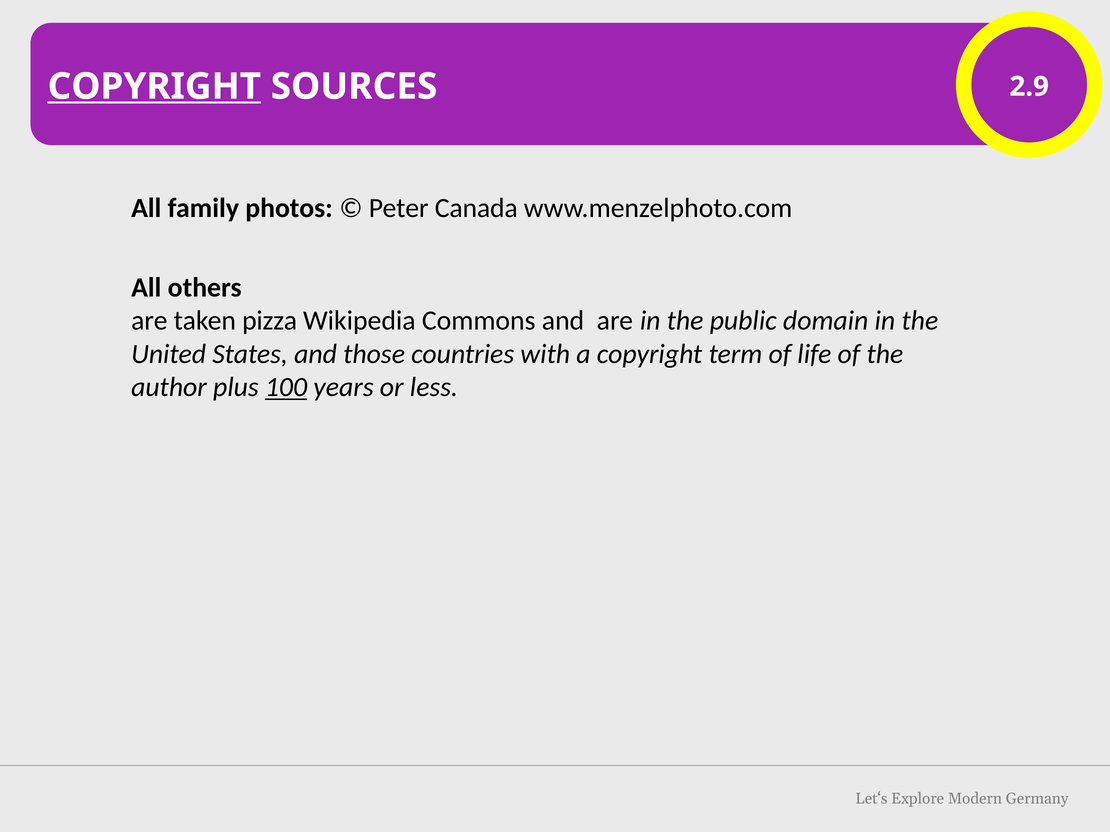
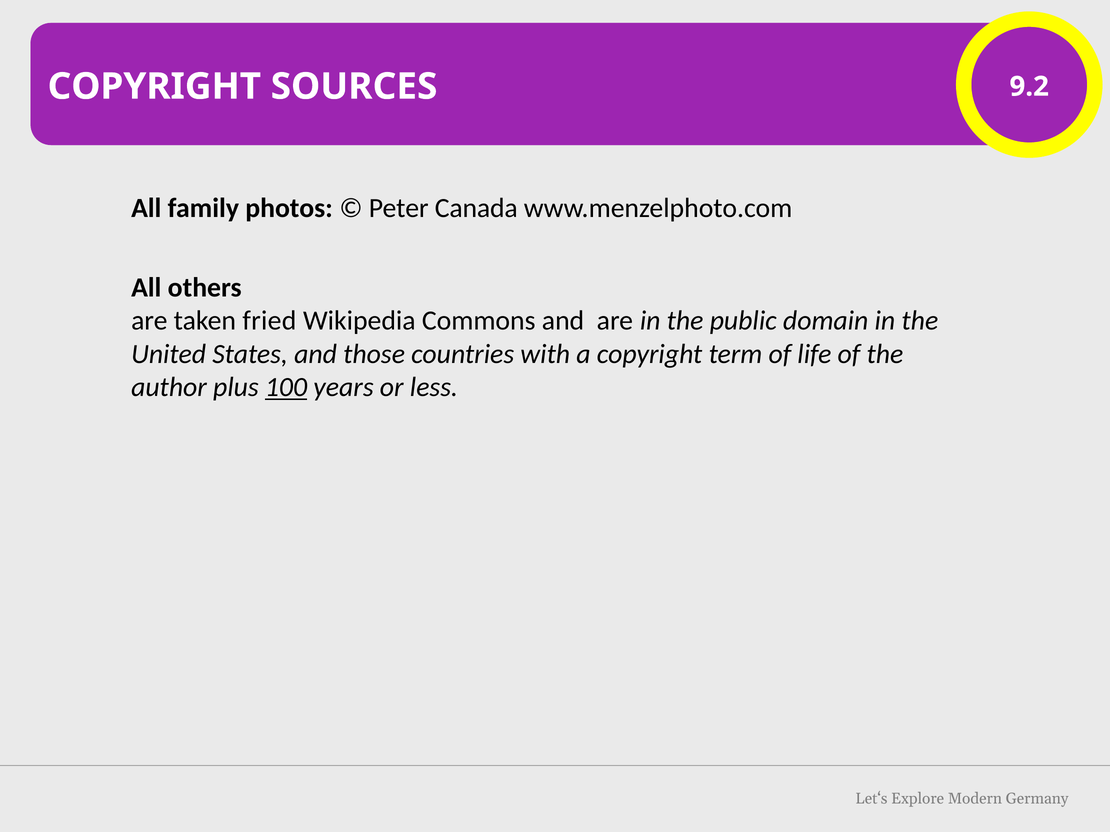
COPYRIGHT at (154, 87) underline: present -> none
2.9: 2.9 -> 9.2
pizza: pizza -> fried
